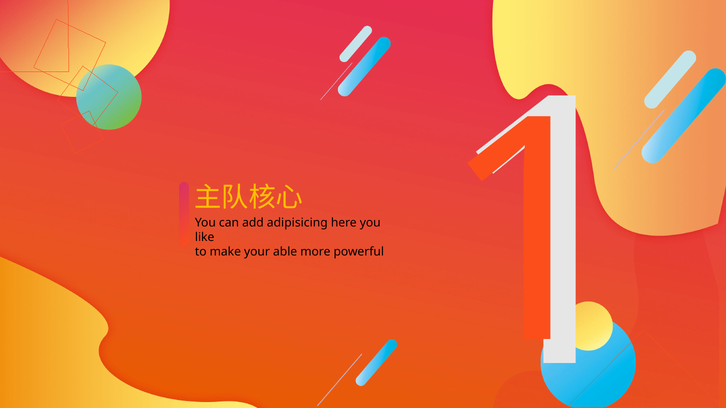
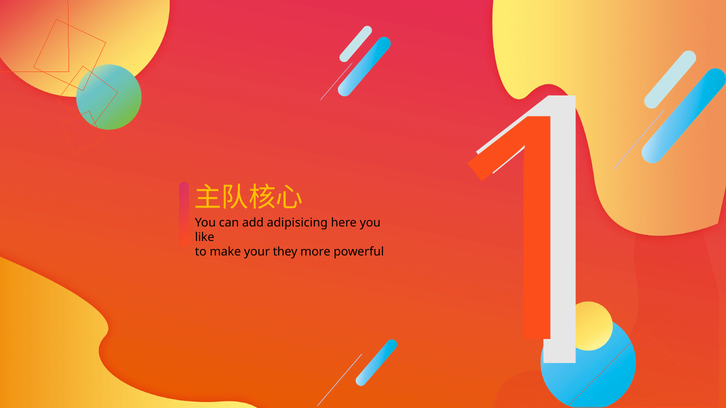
able: able -> they
